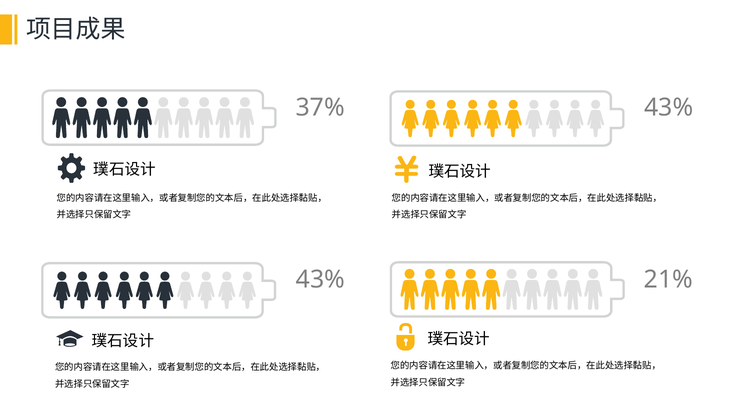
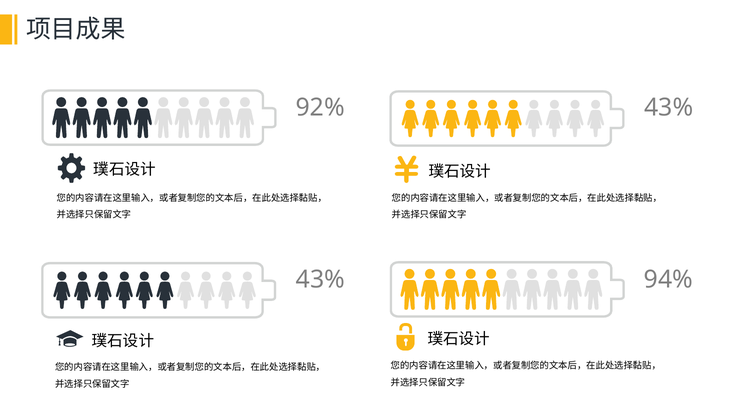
37%: 37% -> 92%
21%: 21% -> 94%
